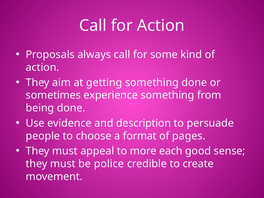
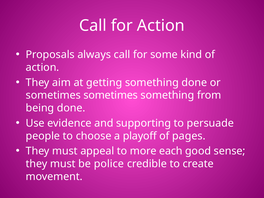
sometimes experience: experience -> sometimes
description: description -> supporting
format: format -> playoff
